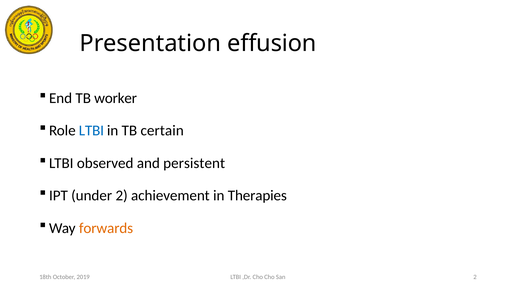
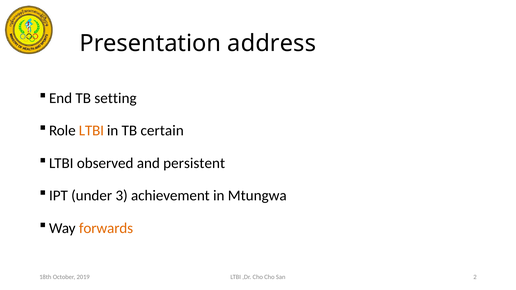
effusion: effusion -> address
worker: worker -> setting
LTBI at (91, 131) colour: blue -> orange
under 2: 2 -> 3
Therapies: Therapies -> Mtungwa
